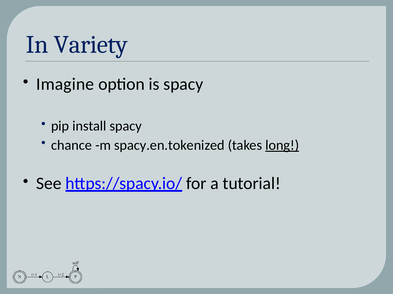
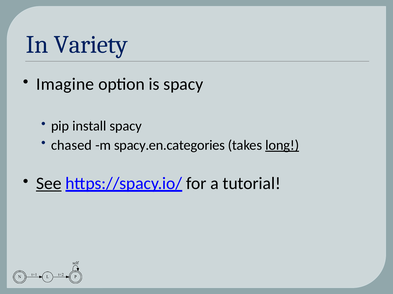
chance: chance -> chased
spacy.en.tokenized: spacy.en.tokenized -> spacy.en.categories
See underline: none -> present
